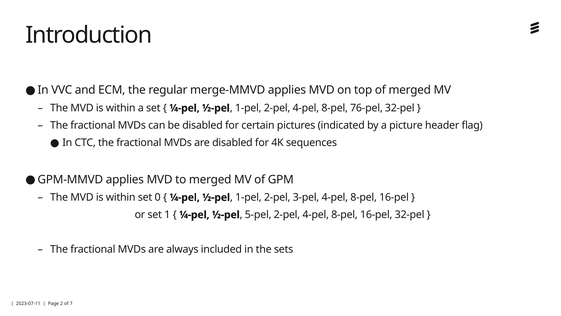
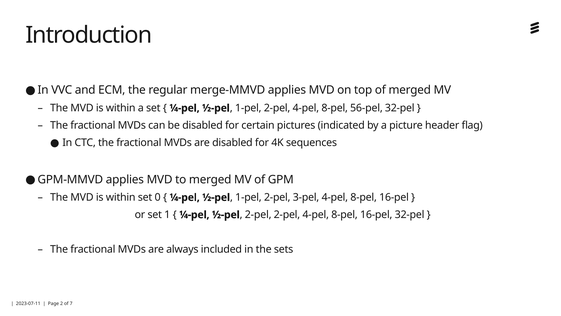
76-pel: 76-pel -> 56-pel
5-pel at (258, 214): 5-pel -> 2-pel
